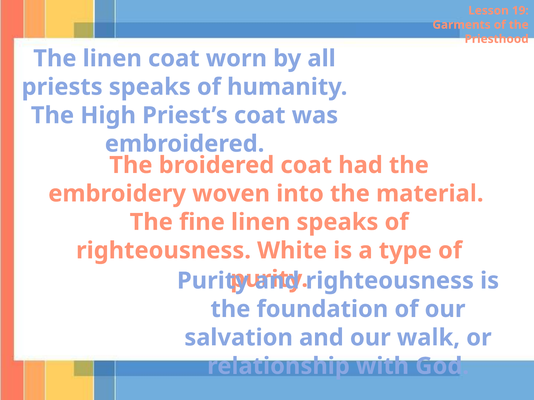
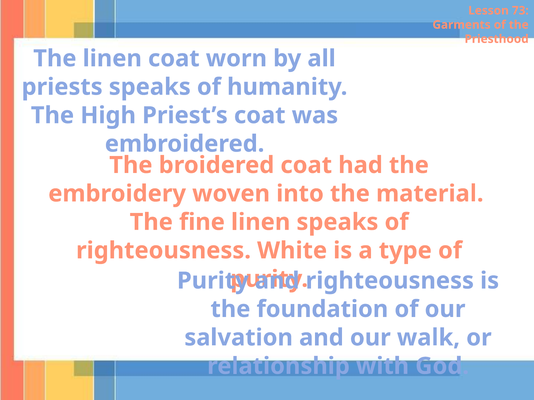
19: 19 -> 73
